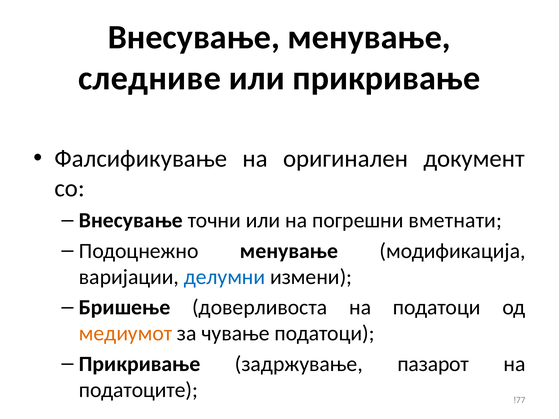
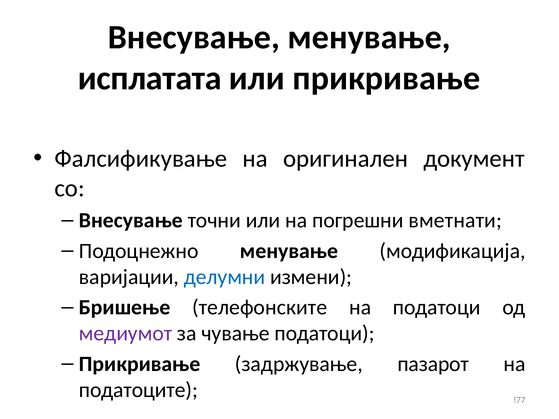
следниве: следниве -> исплатата
доверливоста: доверливоста -> телефонските
медиумот colour: orange -> purple
